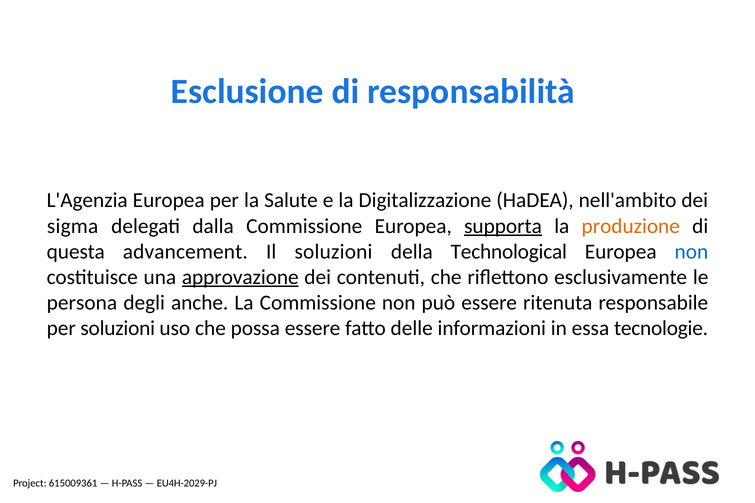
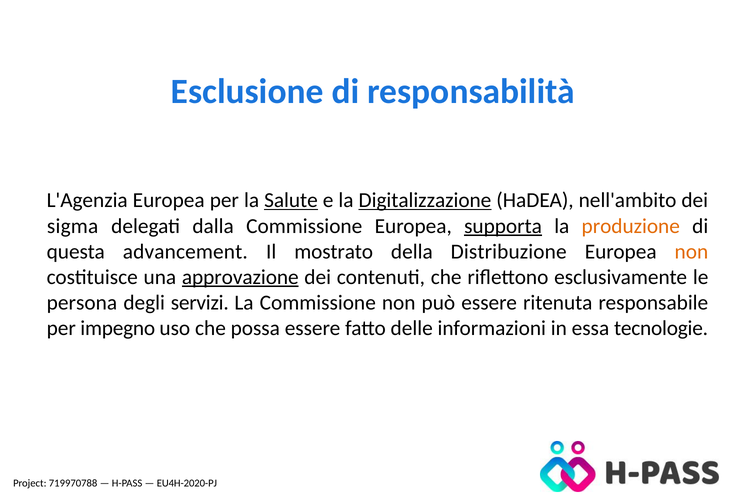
Salute underline: none -> present
Digitalizzazione underline: none -> present
Il soluzioni: soluzioni -> mostrato
Technological: Technological -> Distribuzione
non at (691, 252) colour: blue -> orange
anche: anche -> servizi
per soluzioni: soluzioni -> impegno
615009361: 615009361 -> 719970788
EU4H-2029-PJ: EU4H-2029-PJ -> EU4H-2020-PJ
